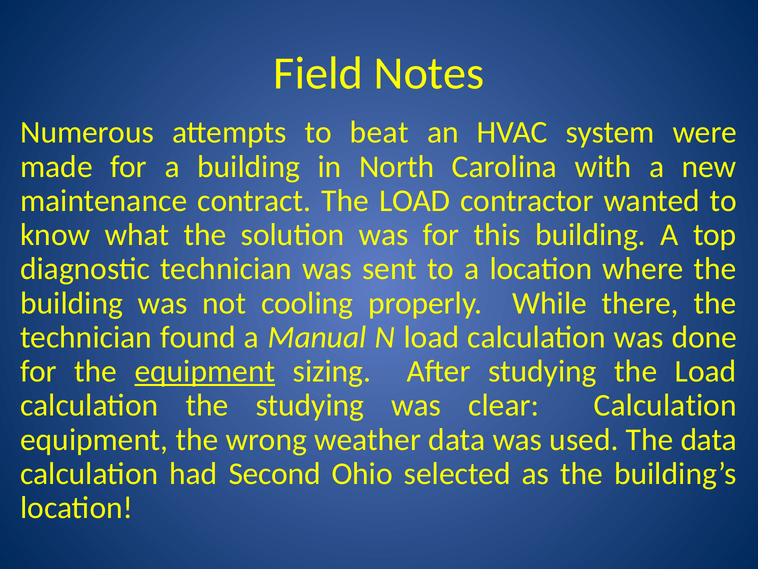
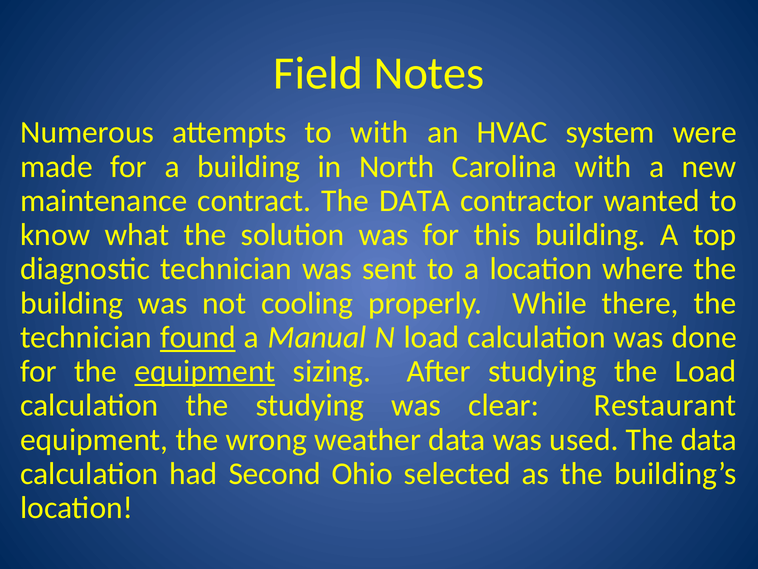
to beat: beat -> with
contract The LOAD: LOAD -> DATA
found underline: none -> present
clear Calculation: Calculation -> Restaurant
